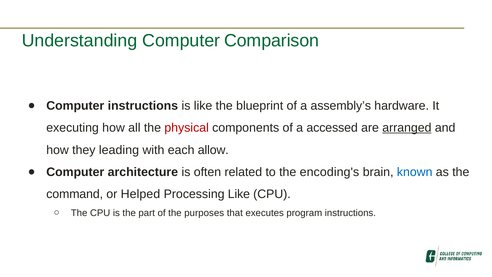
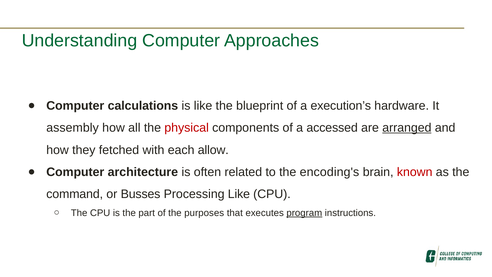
Comparison: Comparison -> Approaches
Computer instructions: instructions -> calculations
assembly’s: assembly’s -> execution’s
executing: executing -> assembly
leading: leading -> fetched
known colour: blue -> red
Helped: Helped -> Busses
program underline: none -> present
